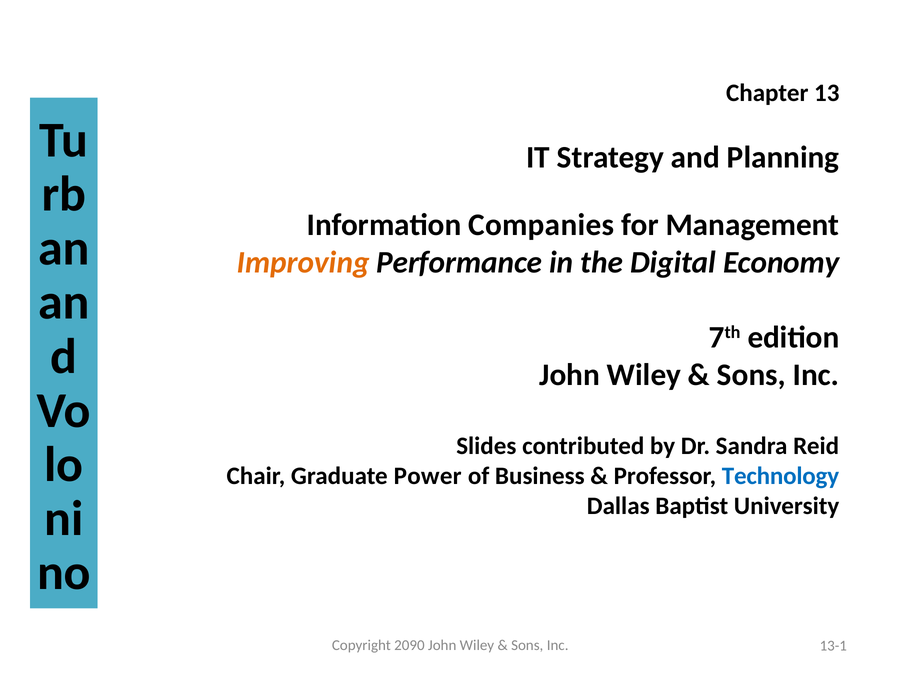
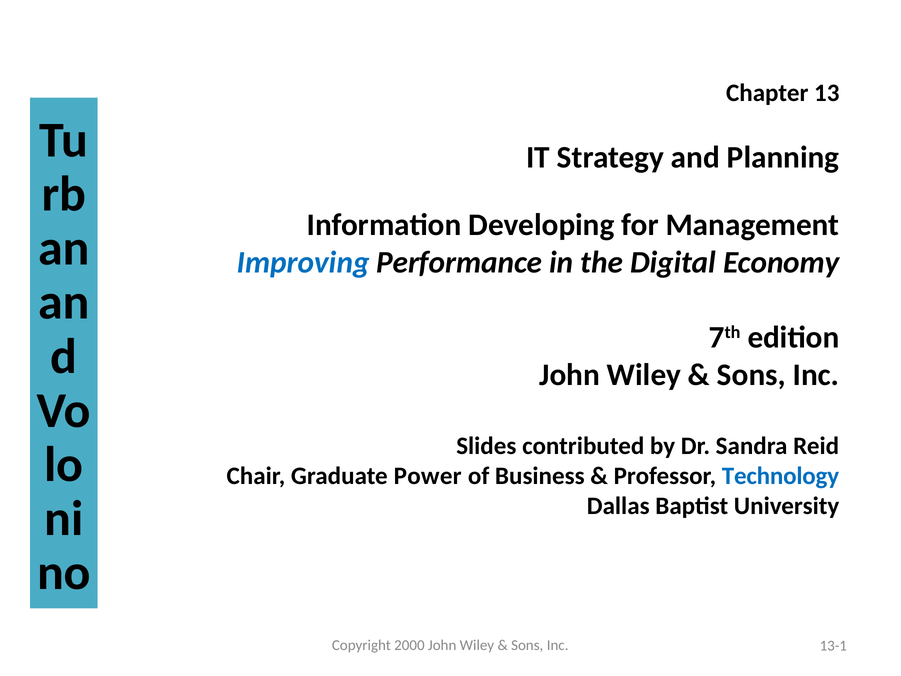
Companies: Companies -> Developing
Improving colour: orange -> blue
2090: 2090 -> 2000
